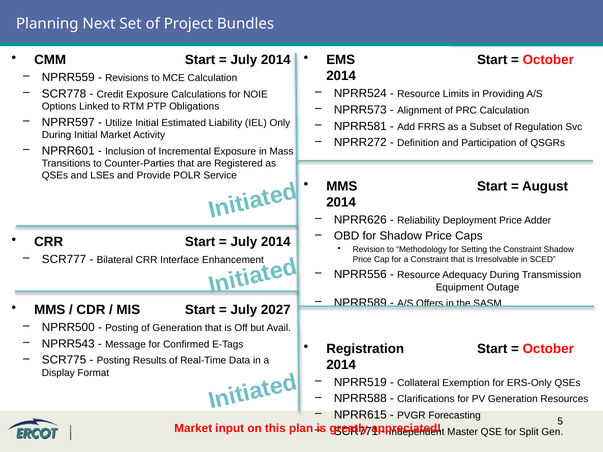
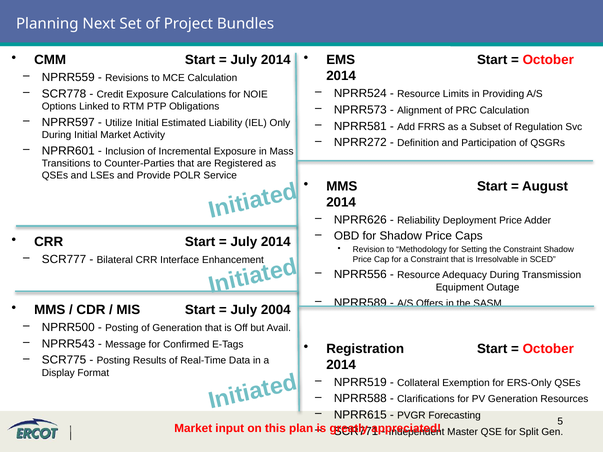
2027: 2027 -> 2004
